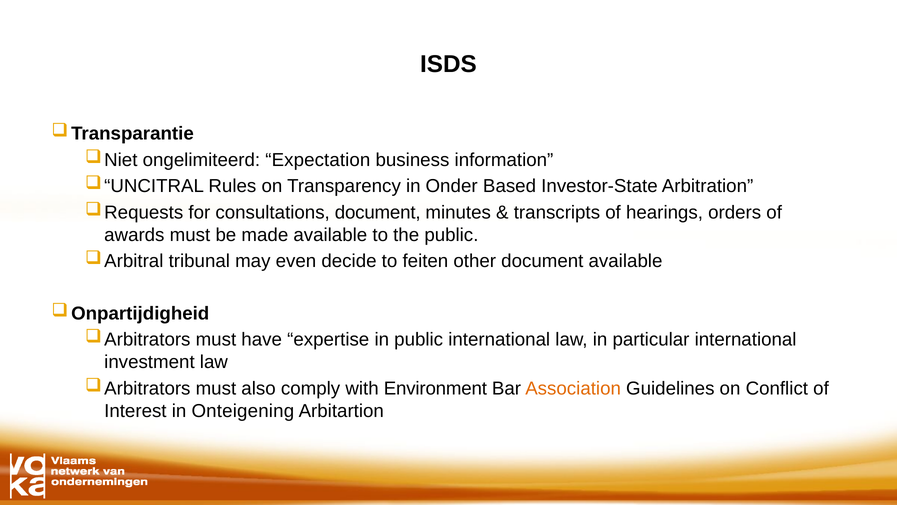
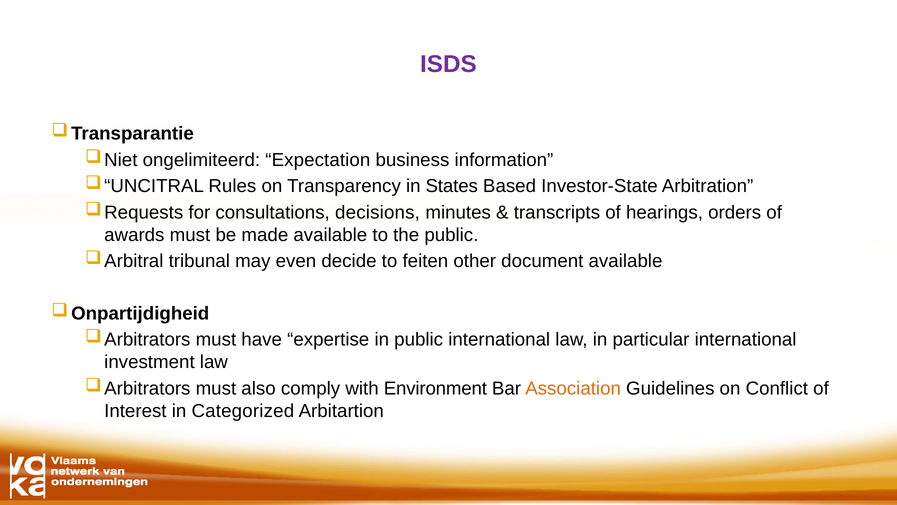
ISDS colour: black -> purple
Onder: Onder -> States
consultations document: document -> decisions
Onteigening: Onteigening -> Categorized
